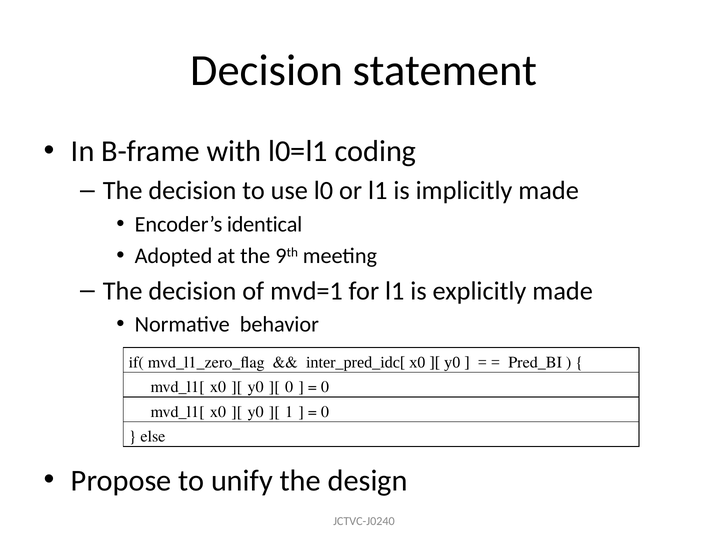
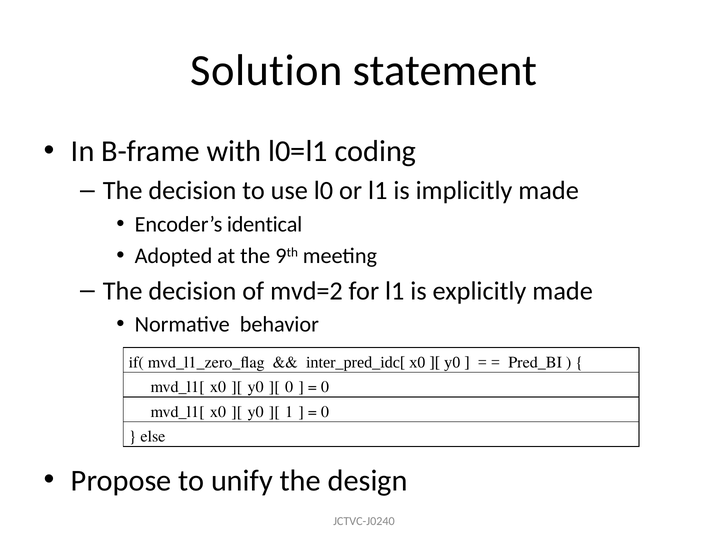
Decision at (267, 70): Decision -> Solution
mvd=1: mvd=1 -> mvd=2
